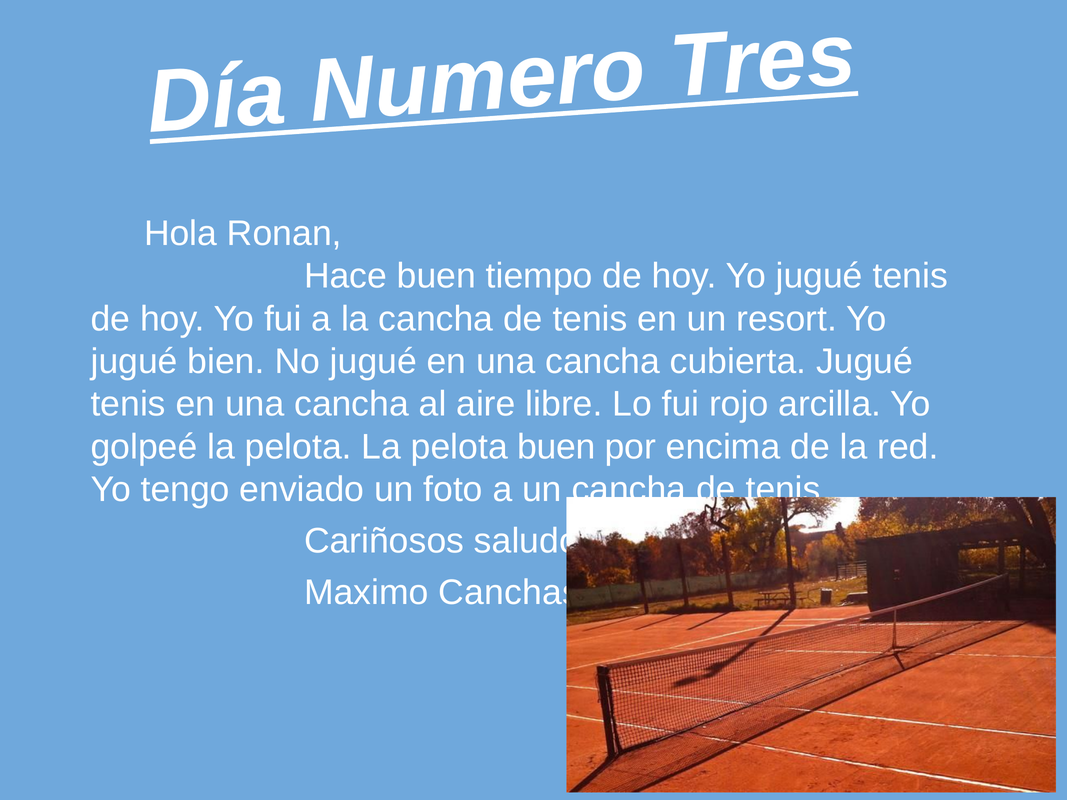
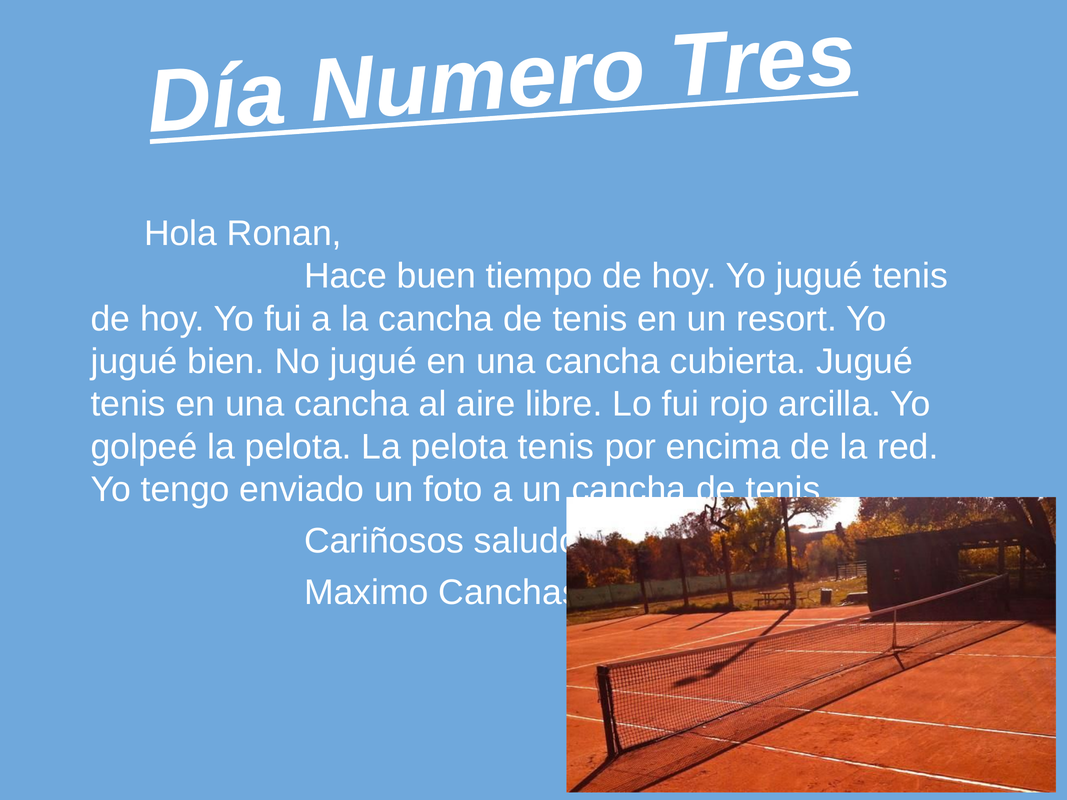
pelota buen: buen -> tenis
